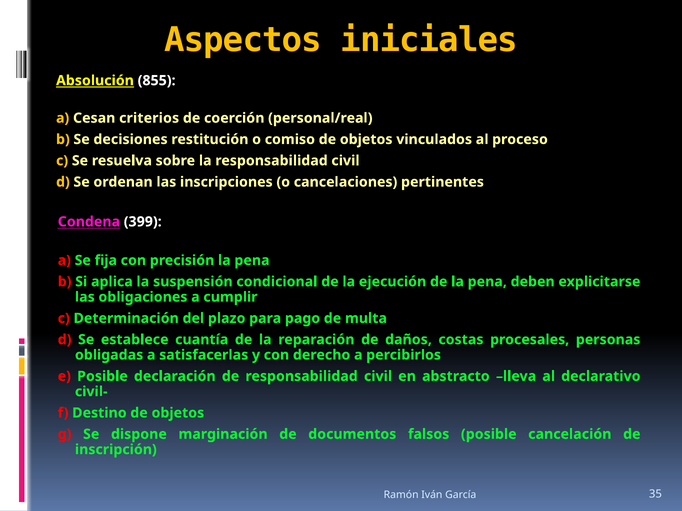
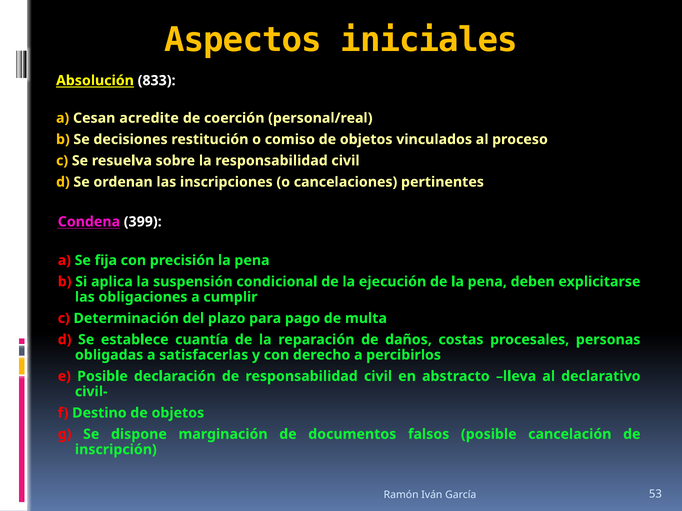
855: 855 -> 833
criterios: criterios -> acredite
35: 35 -> 53
